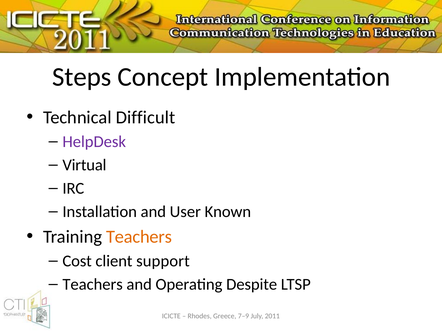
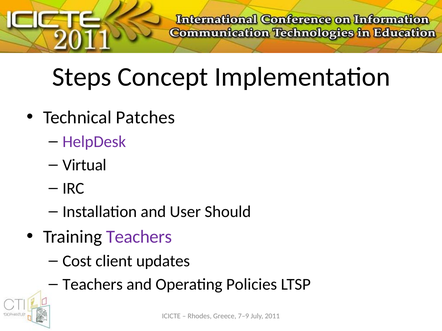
Difficult: Difficult -> Patches
Known: Known -> Should
Teachers at (139, 237) colour: orange -> purple
support: support -> updates
Despite: Despite -> Policies
